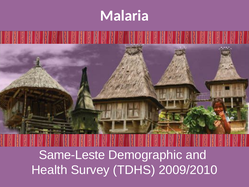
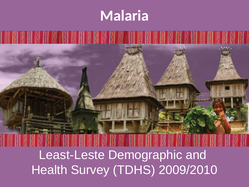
Same-Leste: Same-Leste -> Least-Leste
